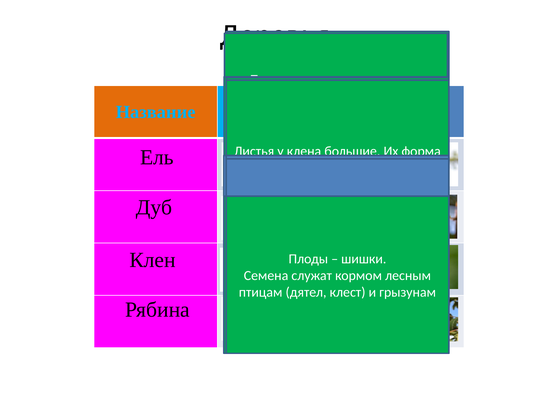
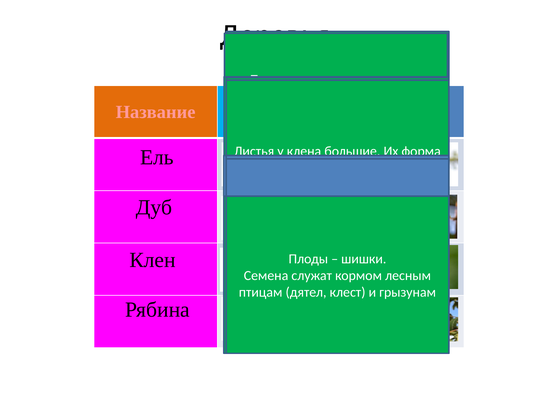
Название colour: light blue -> pink
